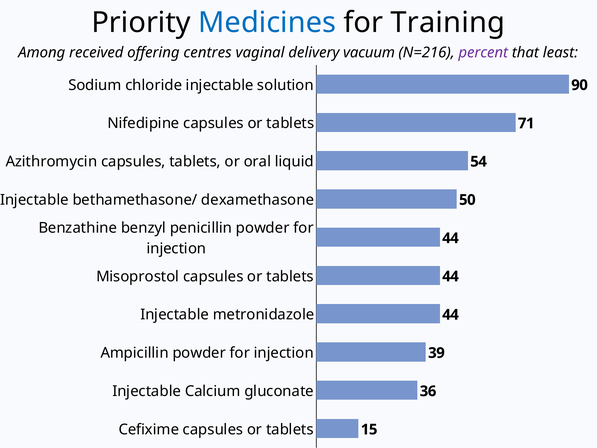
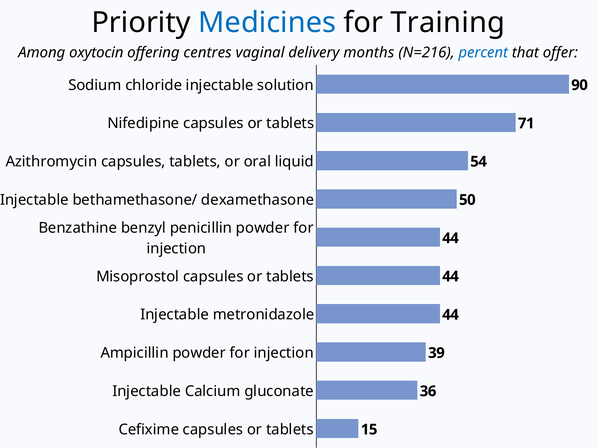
received: received -> oxytocin
vacuum: vacuum -> months
percent colour: purple -> blue
least: least -> offer
